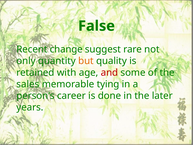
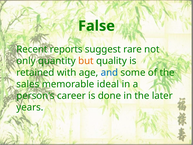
change: change -> reports
and colour: red -> blue
tying: tying -> ideal
